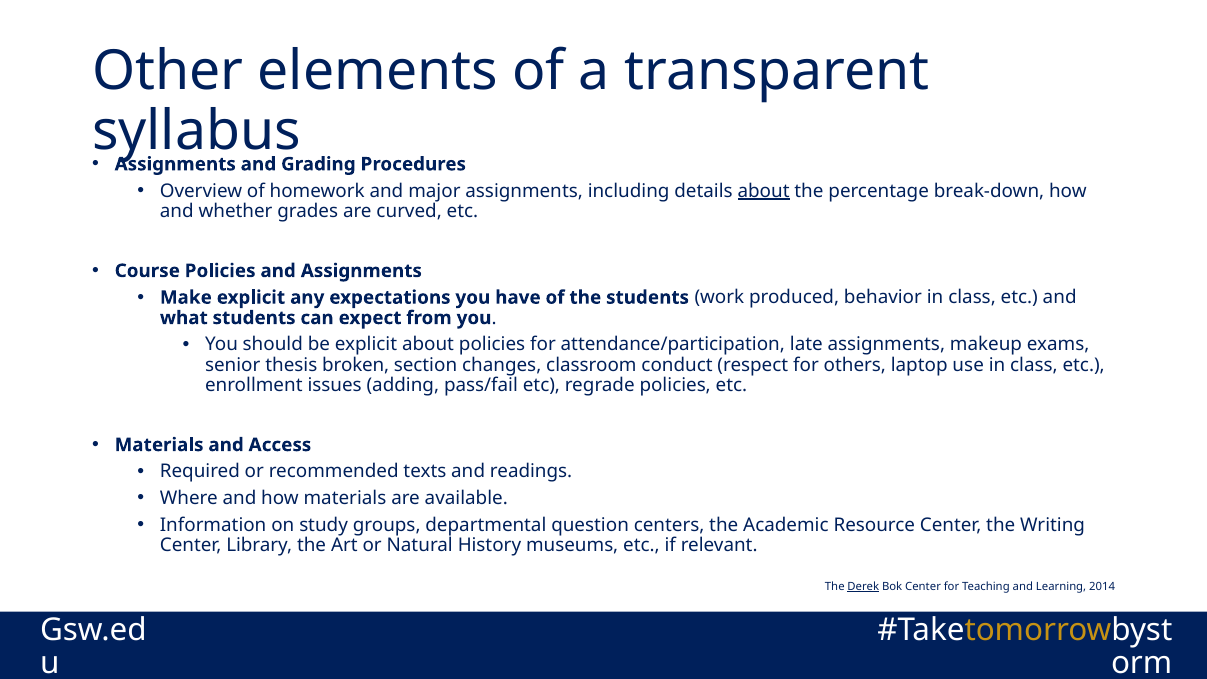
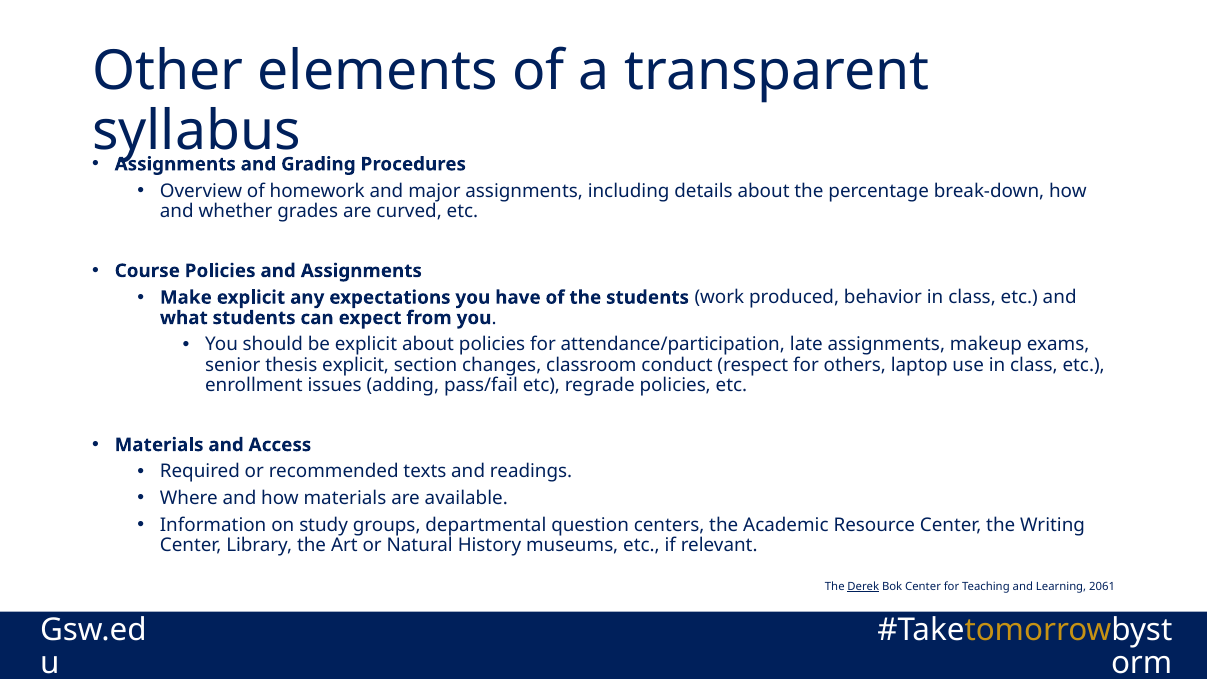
about at (764, 191) underline: present -> none
thesis broken: broken -> explicit
2014: 2014 -> 2061
